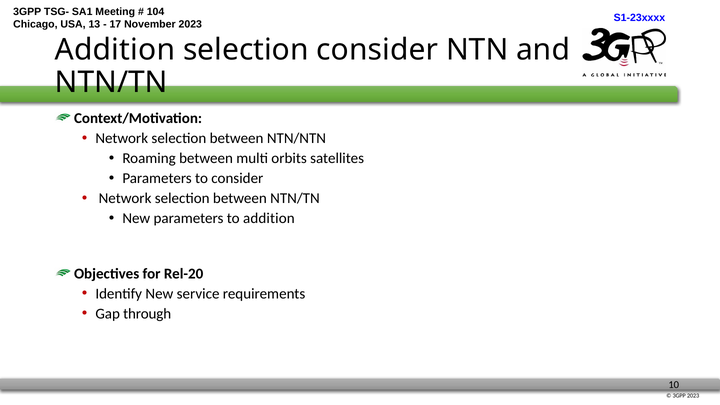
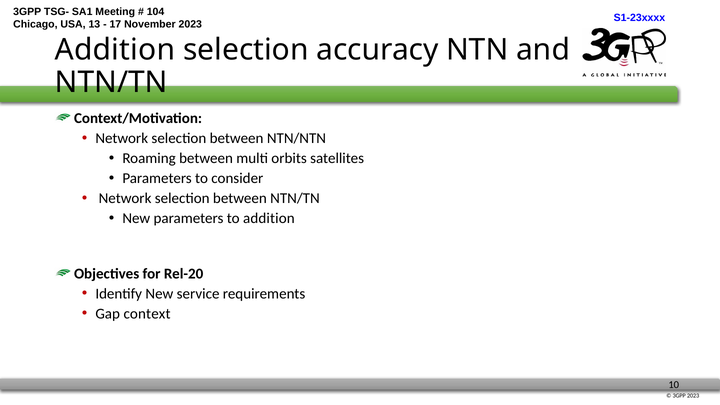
selection consider: consider -> accuracy
through: through -> context
